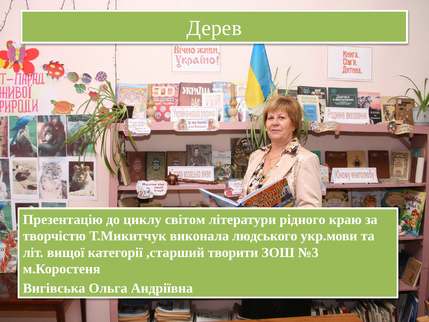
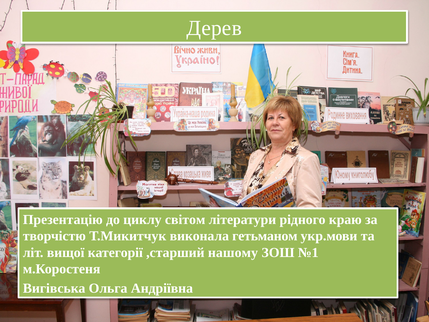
людського: людського -> гетьманом
творити: творити -> нашому
№3: №3 -> №1
